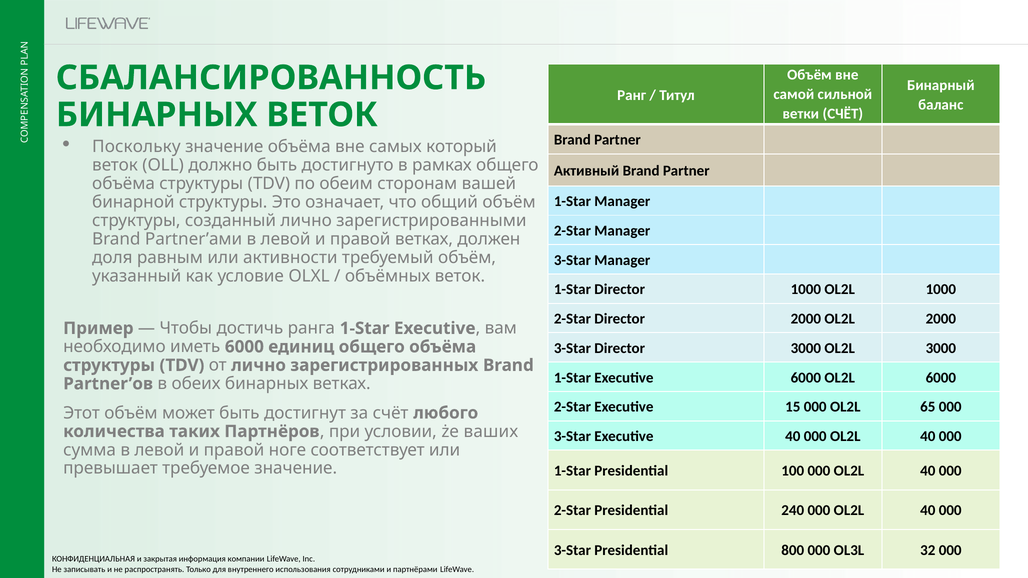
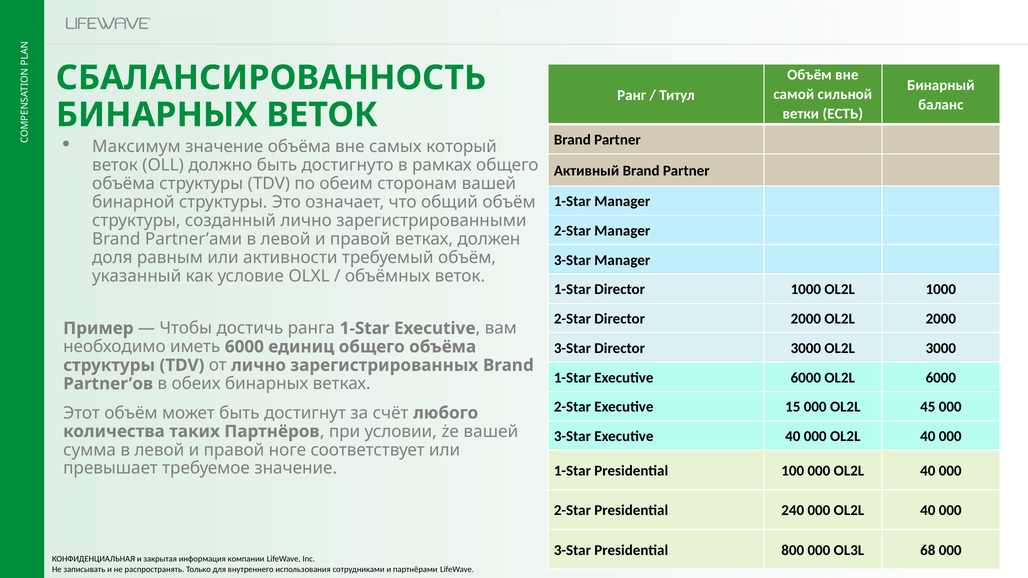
ветки СЧЁТ: СЧЁТ -> ЕСТЬ
Поскольку: Поскольку -> Максимум
65: 65 -> 45
że ваших: ваших -> вашей
32: 32 -> 68
